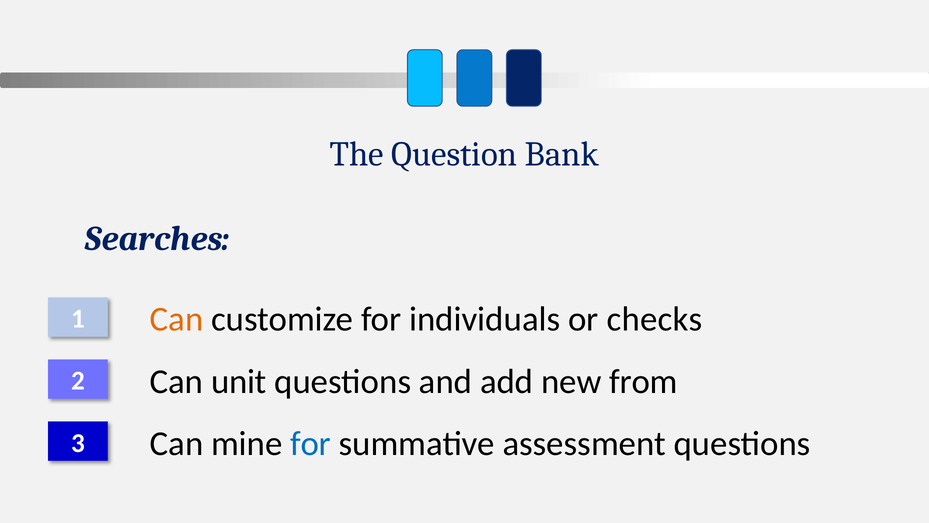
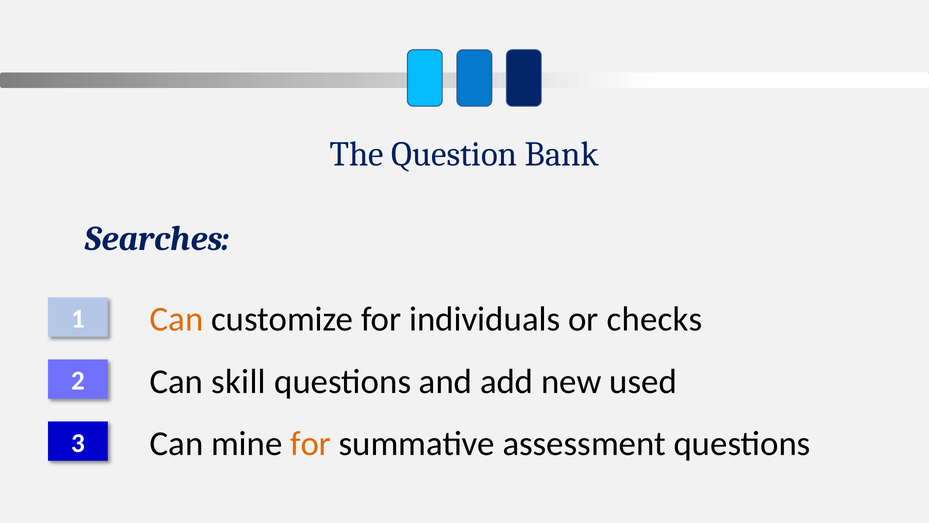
unit: unit -> skill
from: from -> used
for at (311, 443) colour: blue -> orange
